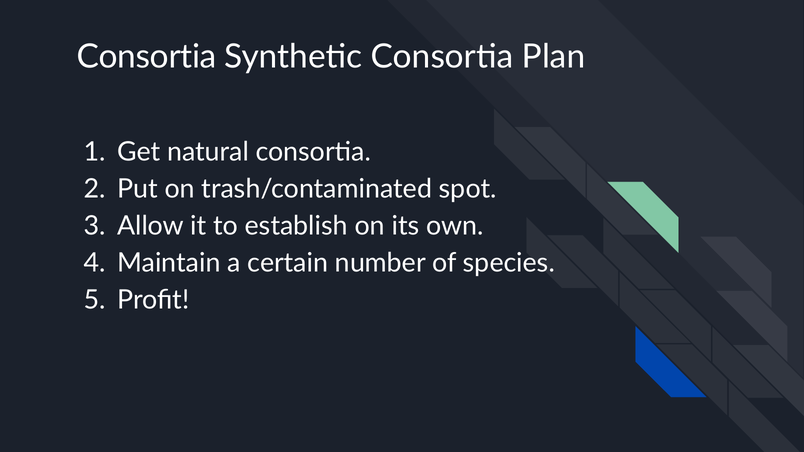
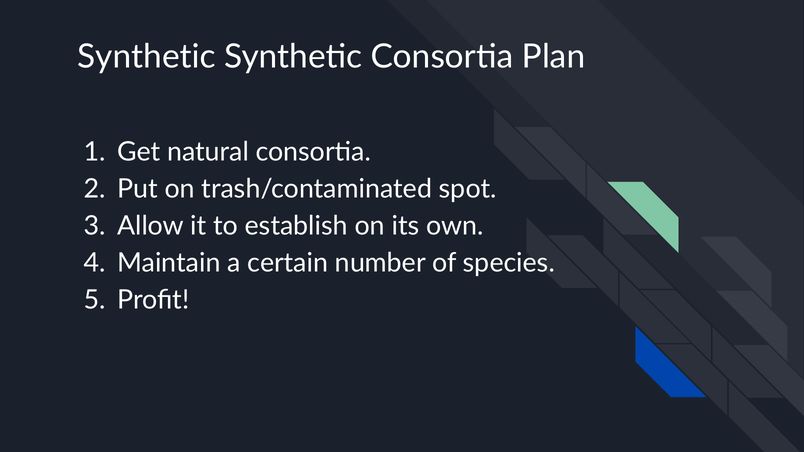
Consortia at (147, 57): Consortia -> Synthetic
